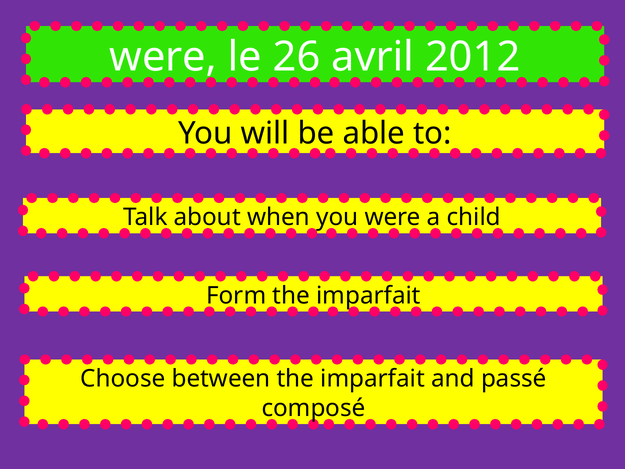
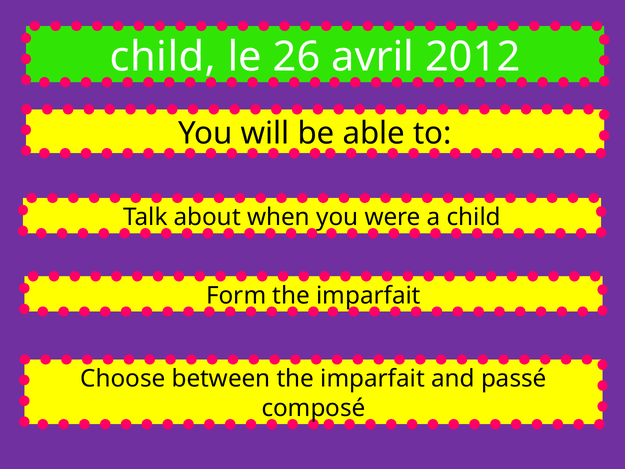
were at (163, 57): were -> child
